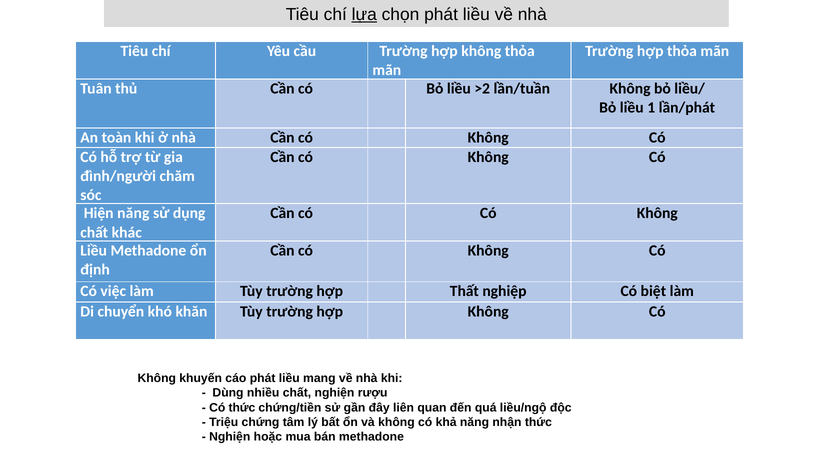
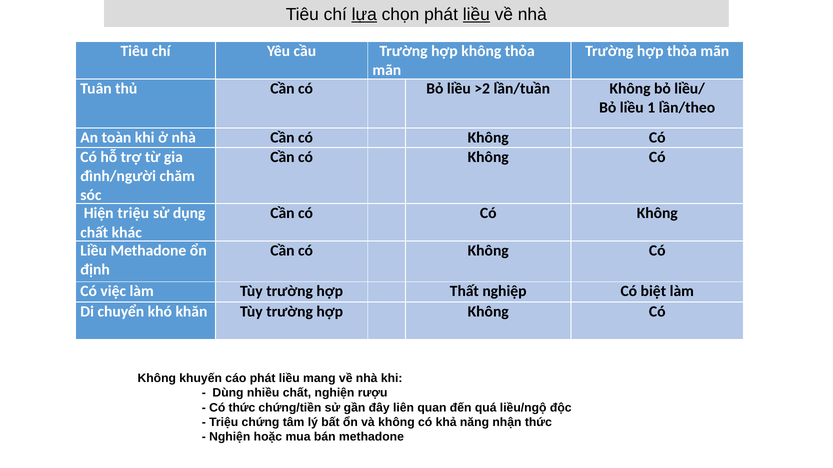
liều at (476, 15) underline: none -> present
lần/phát: lần/phát -> lần/theo
Hiện năng: năng -> triệu
